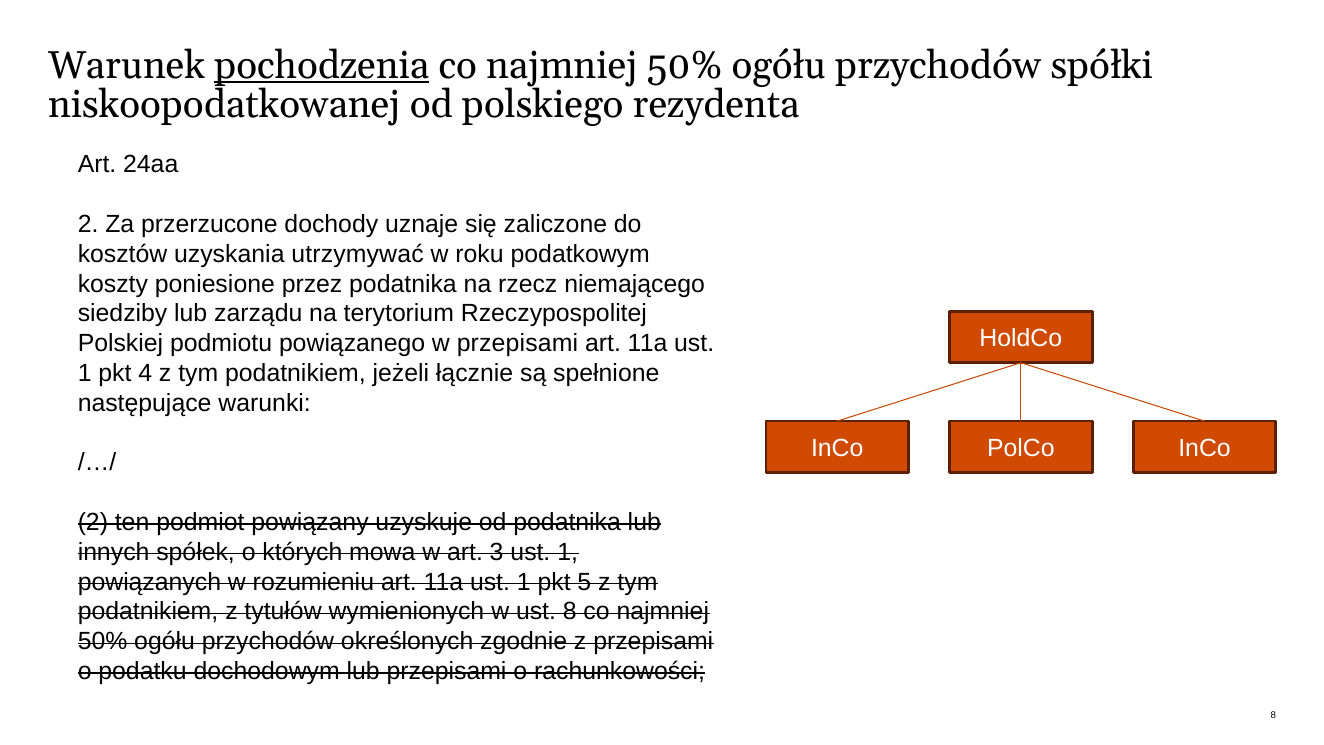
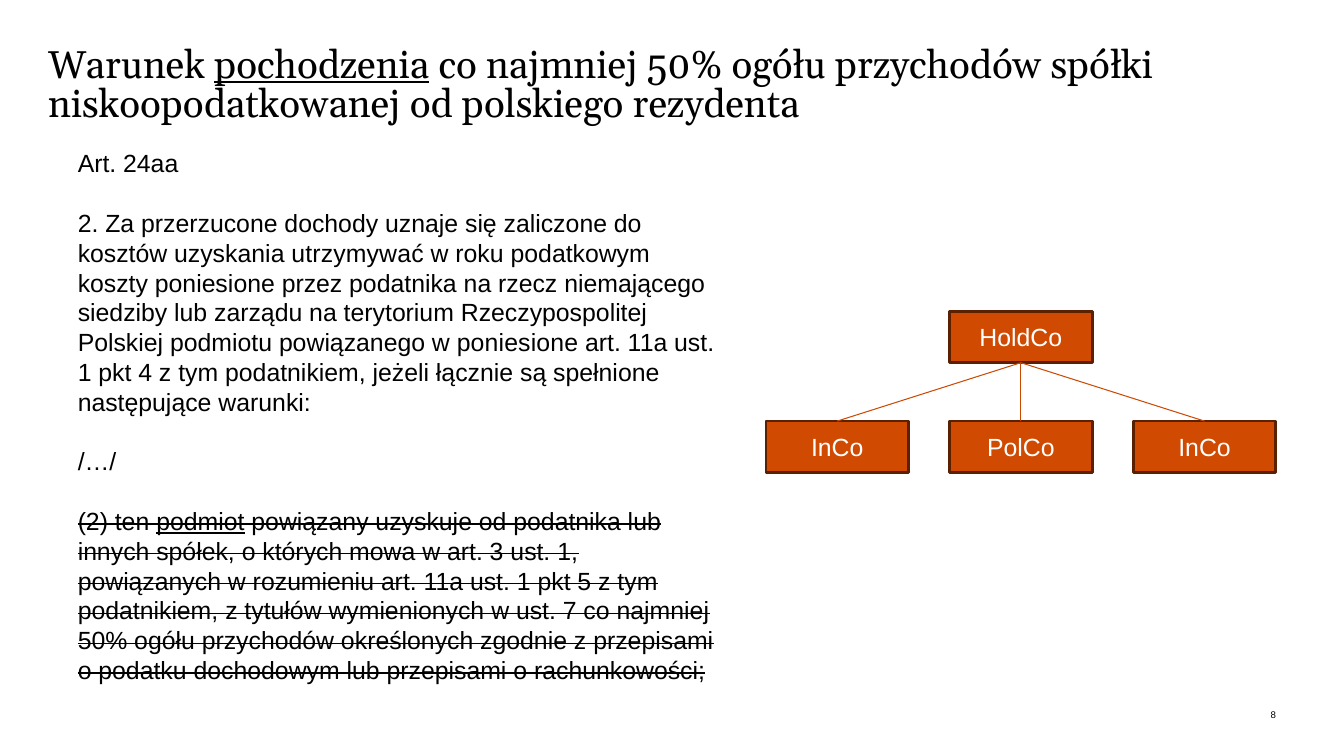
w przepisami: przepisami -> poniesione
podmiot underline: none -> present
ust 8: 8 -> 7
